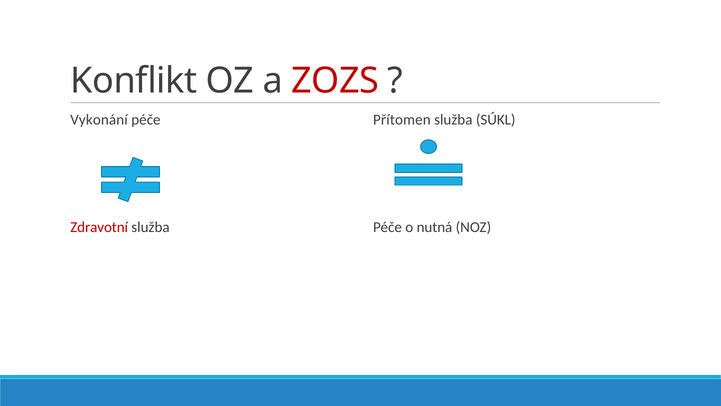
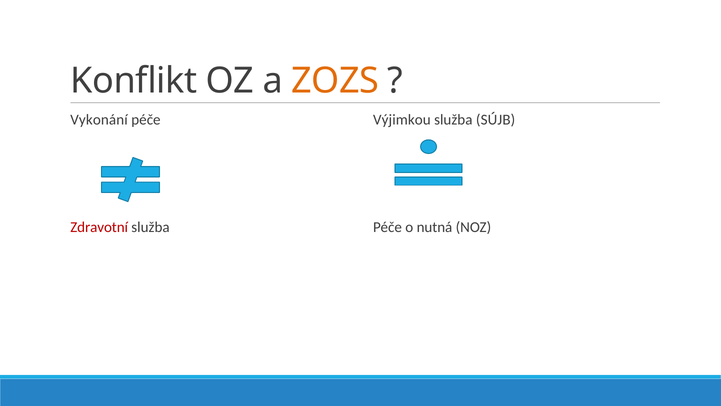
ZOZS colour: red -> orange
Přítomen: Přítomen -> Výjimkou
SÚKL: SÚKL -> SÚJB
